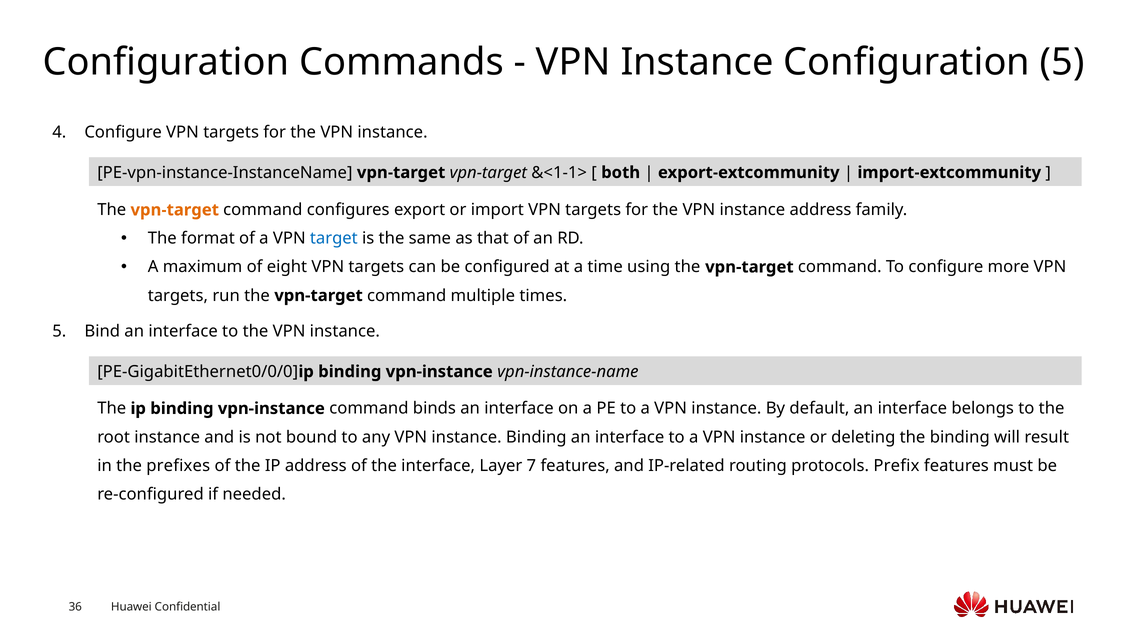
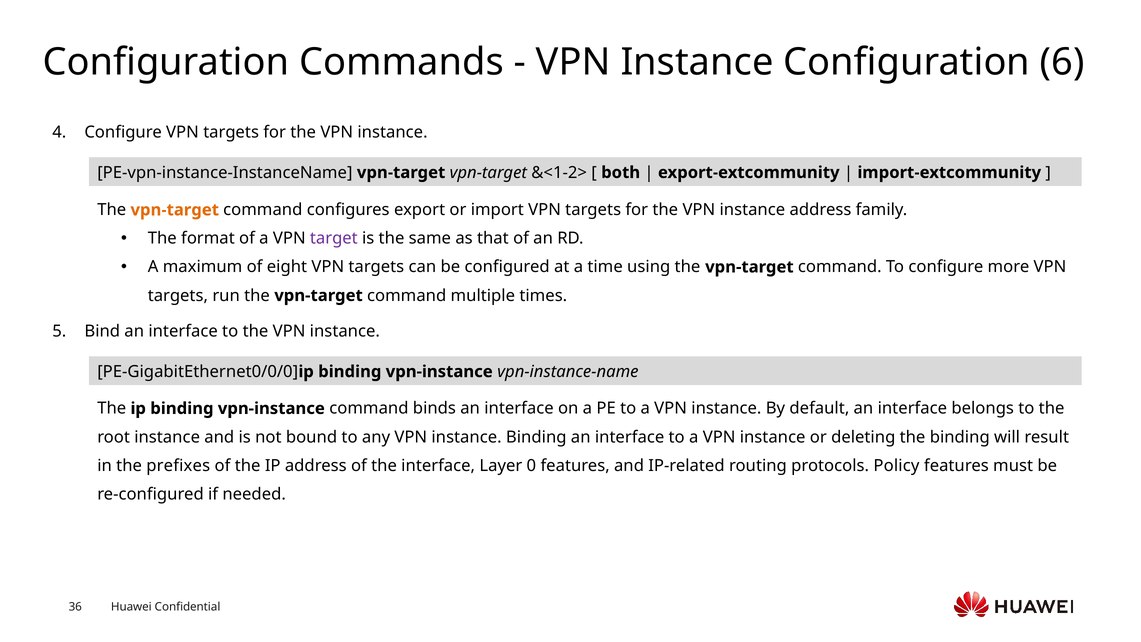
Configuration 5: 5 -> 6
&<1-1>: &<1-1> -> &<1-2>
target colour: blue -> purple
7: 7 -> 0
Prefix: Prefix -> Policy
